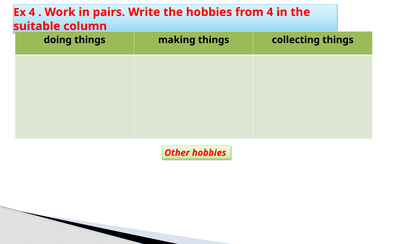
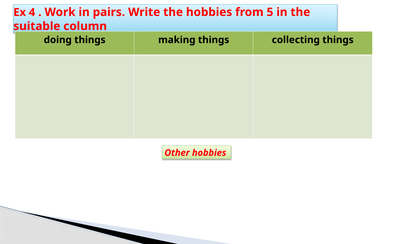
from 4: 4 -> 5
